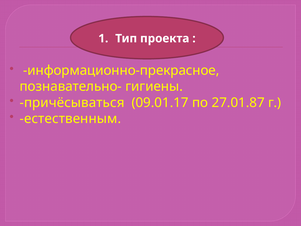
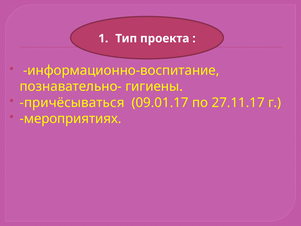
информационно-прекрасное: информационно-прекрасное -> информационно-воспитание
27.01.87: 27.01.87 -> 27.11.17
естественным: естественным -> мероприятиях
